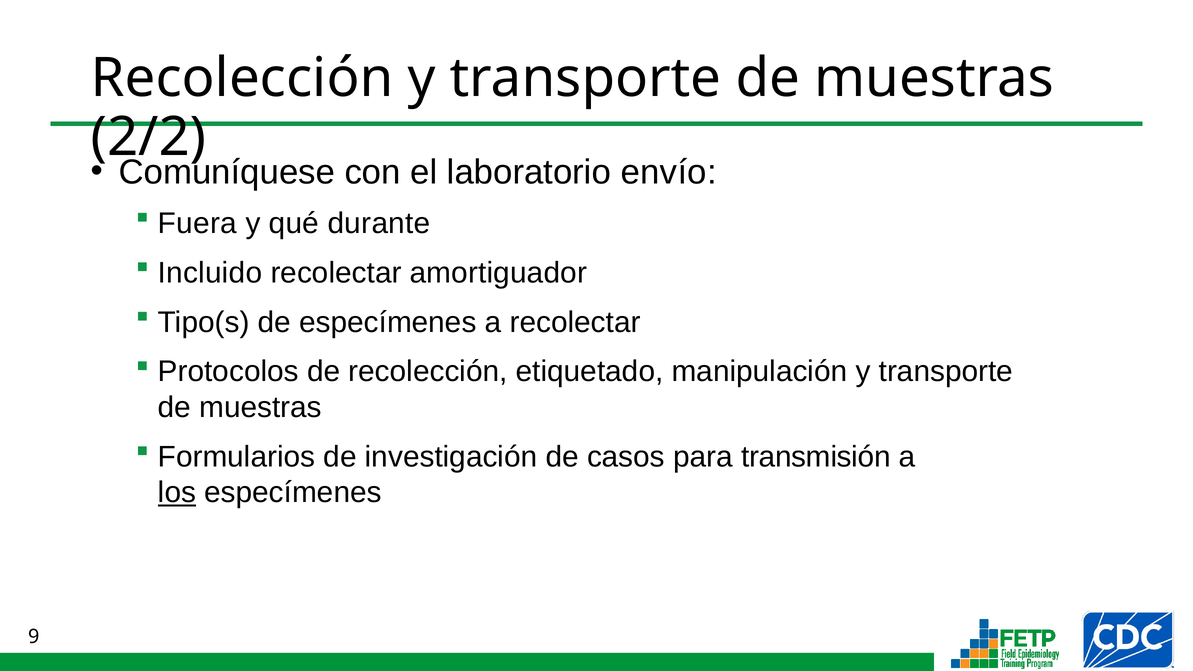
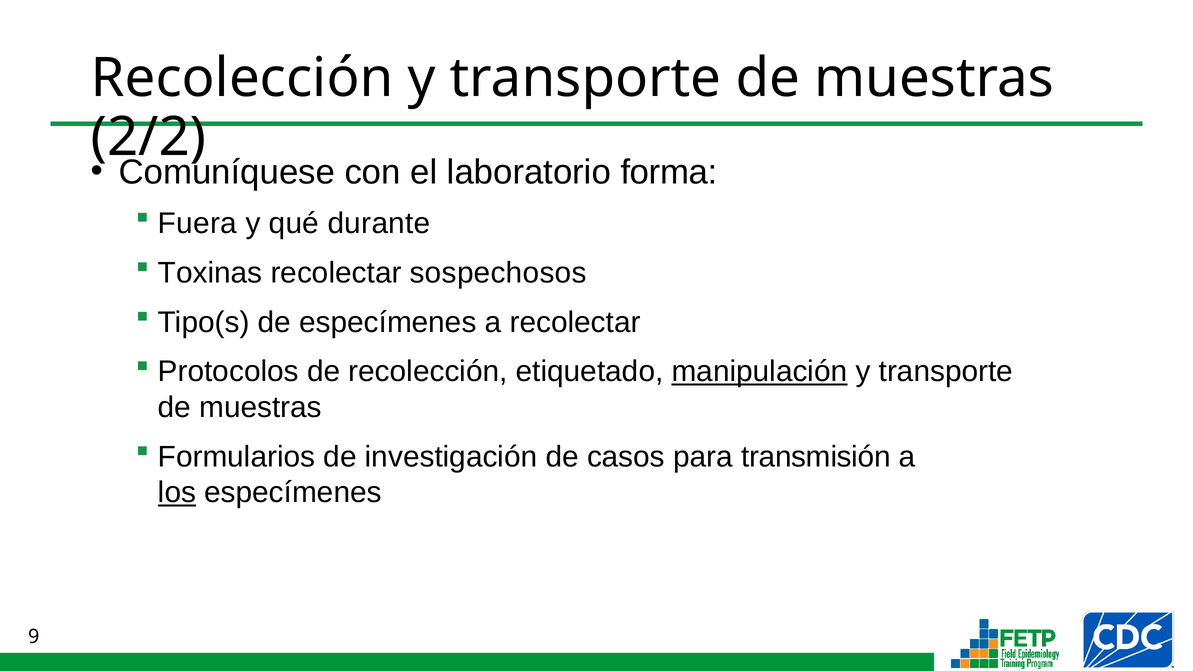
envío: envío -> forma
Incluido: Incluido -> Toxinas
amortiguador: amortiguador -> sospechosos
manipulación underline: none -> present
